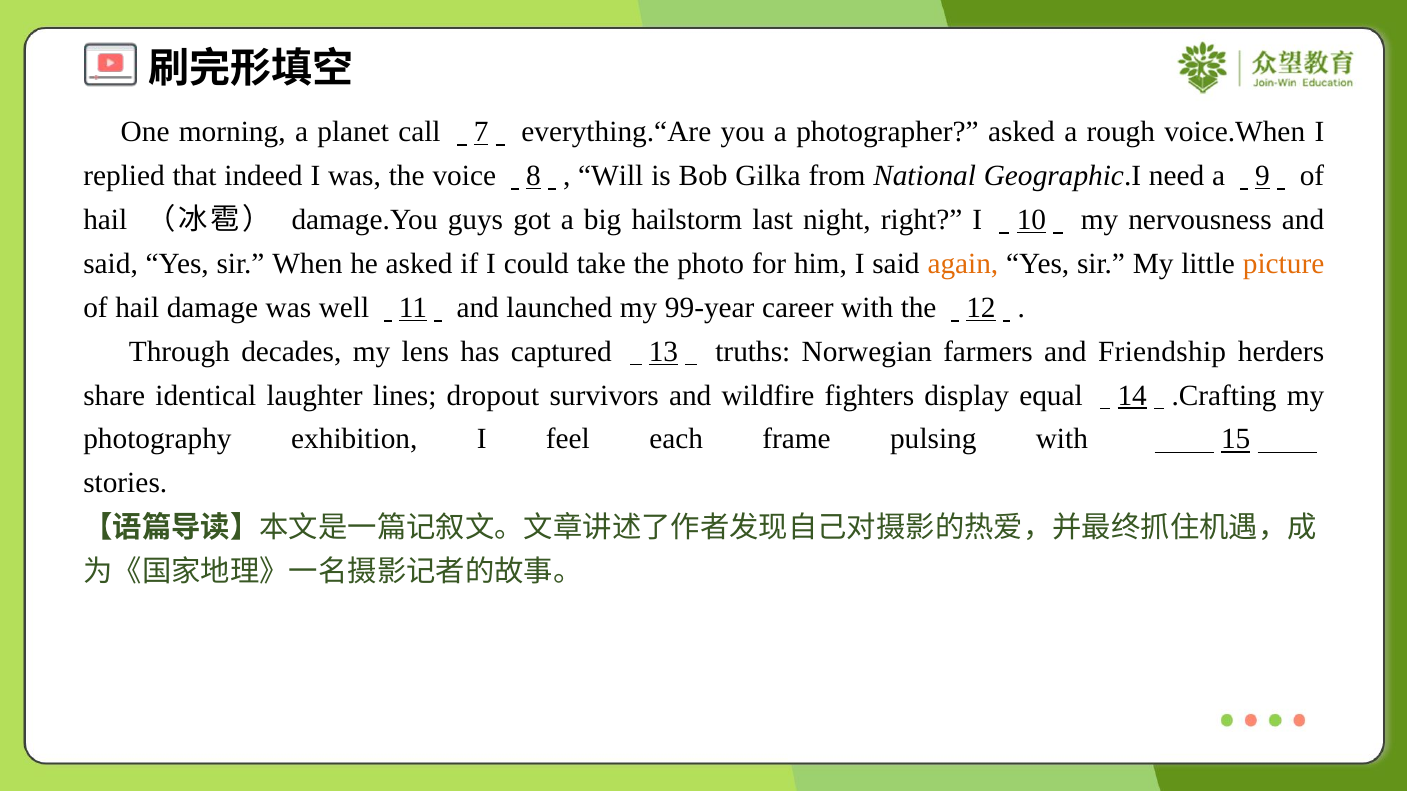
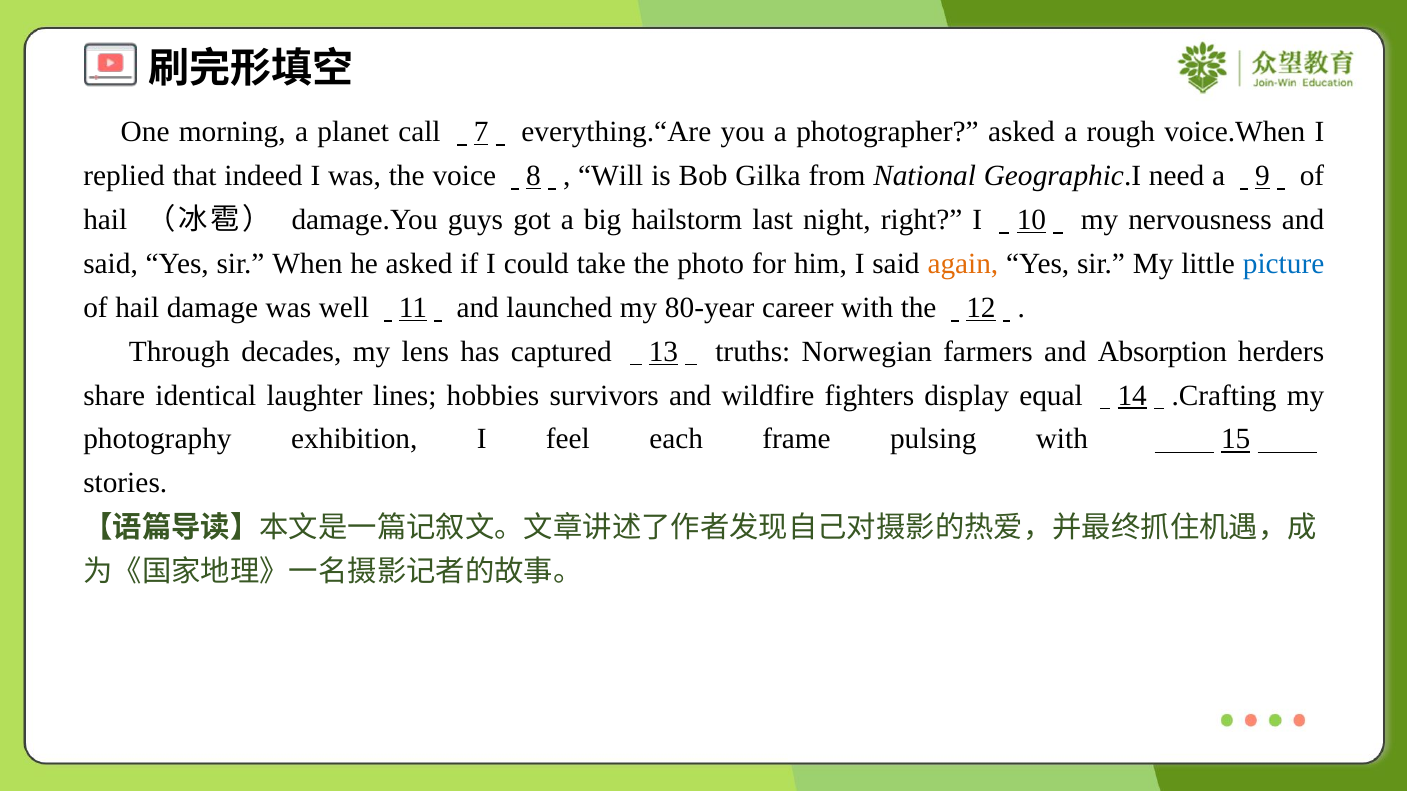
picture colour: orange -> blue
99-year: 99-year -> 80-year
Friendship: Friendship -> Absorption
dropout: dropout -> hobbies
